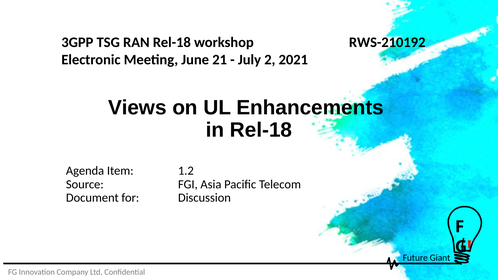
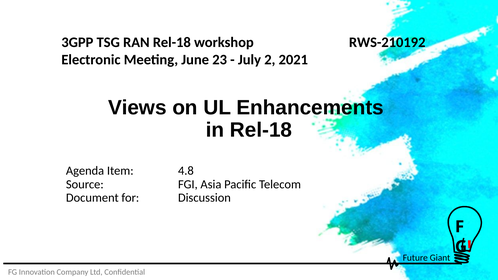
21: 21 -> 23
1.2: 1.2 -> 4.8
